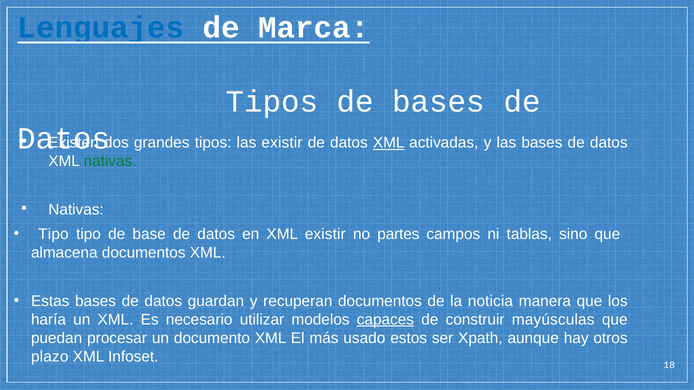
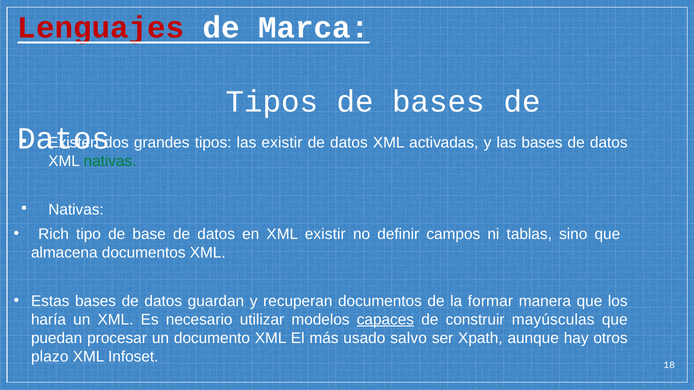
Lenguajes colour: blue -> red
XML at (389, 143) underline: present -> none
Tipo at (53, 234): Tipo -> Rich
partes: partes -> definir
noticia: noticia -> formar
estos: estos -> salvo
